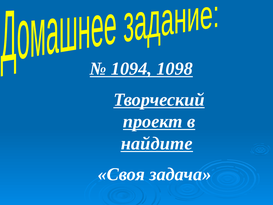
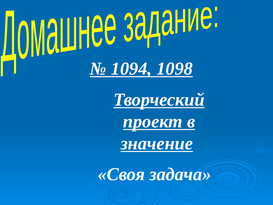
найдите: найдите -> значение
